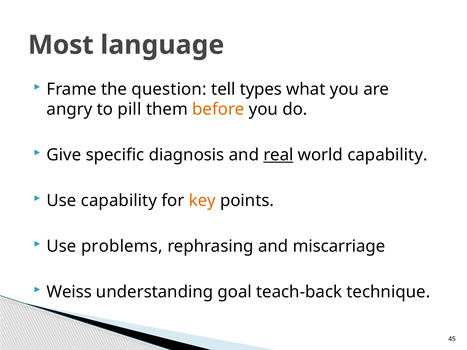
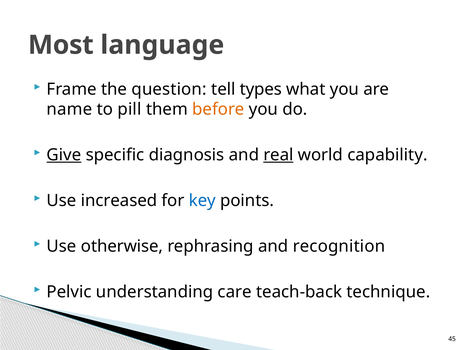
angry: angry -> name
Give underline: none -> present
Use capability: capability -> increased
key colour: orange -> blue
problems: problems -> otherwise
miscarriage: miscarriage -> recognition
Weiss: Weiss -> Pelvic
goal: goal -> care
